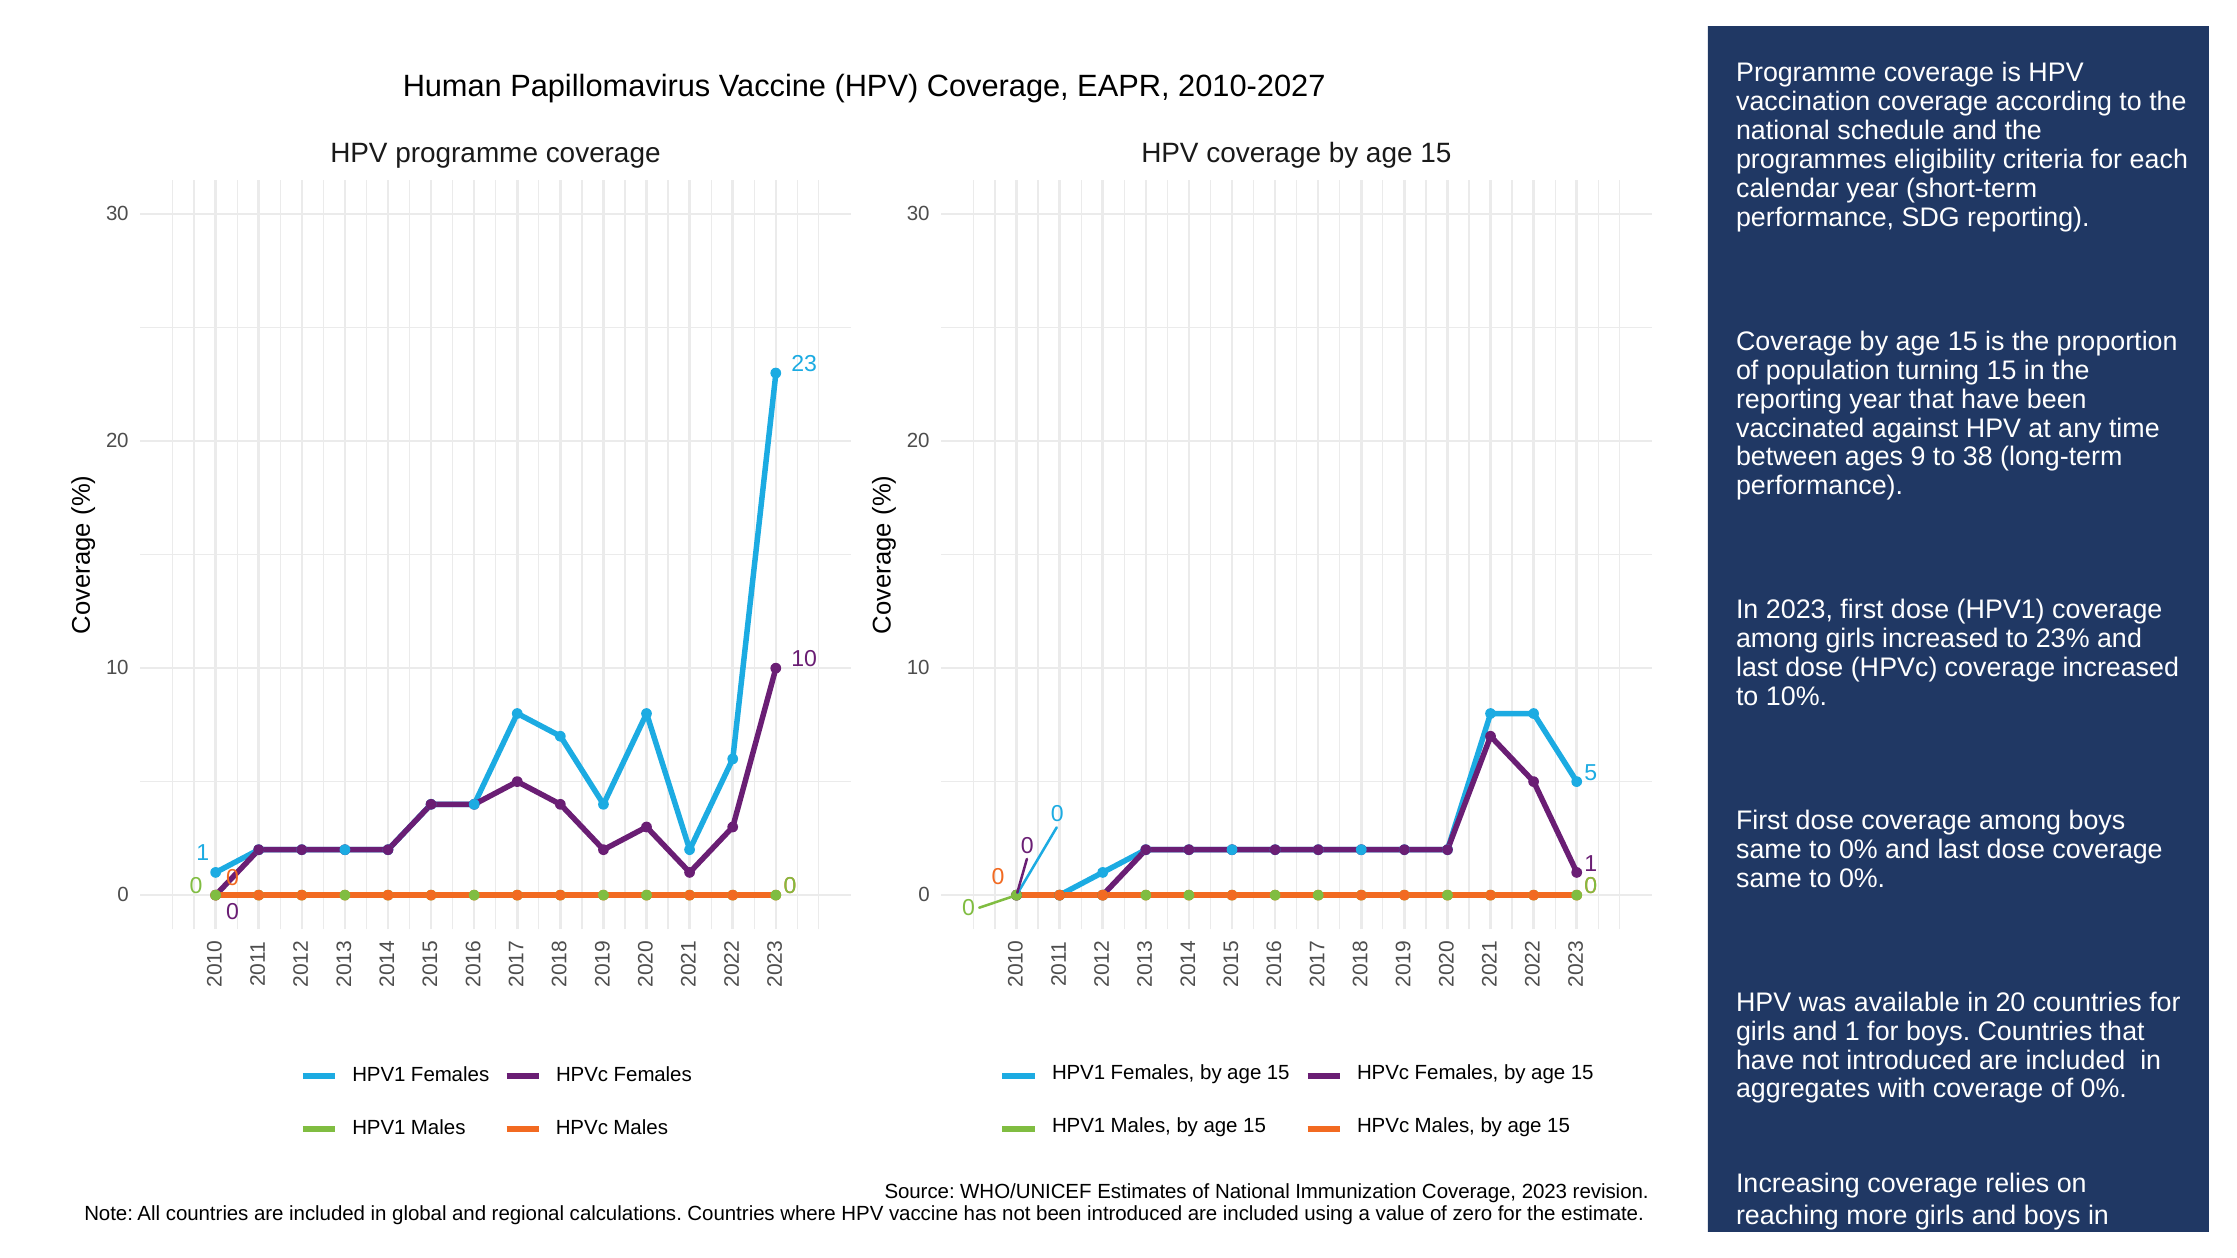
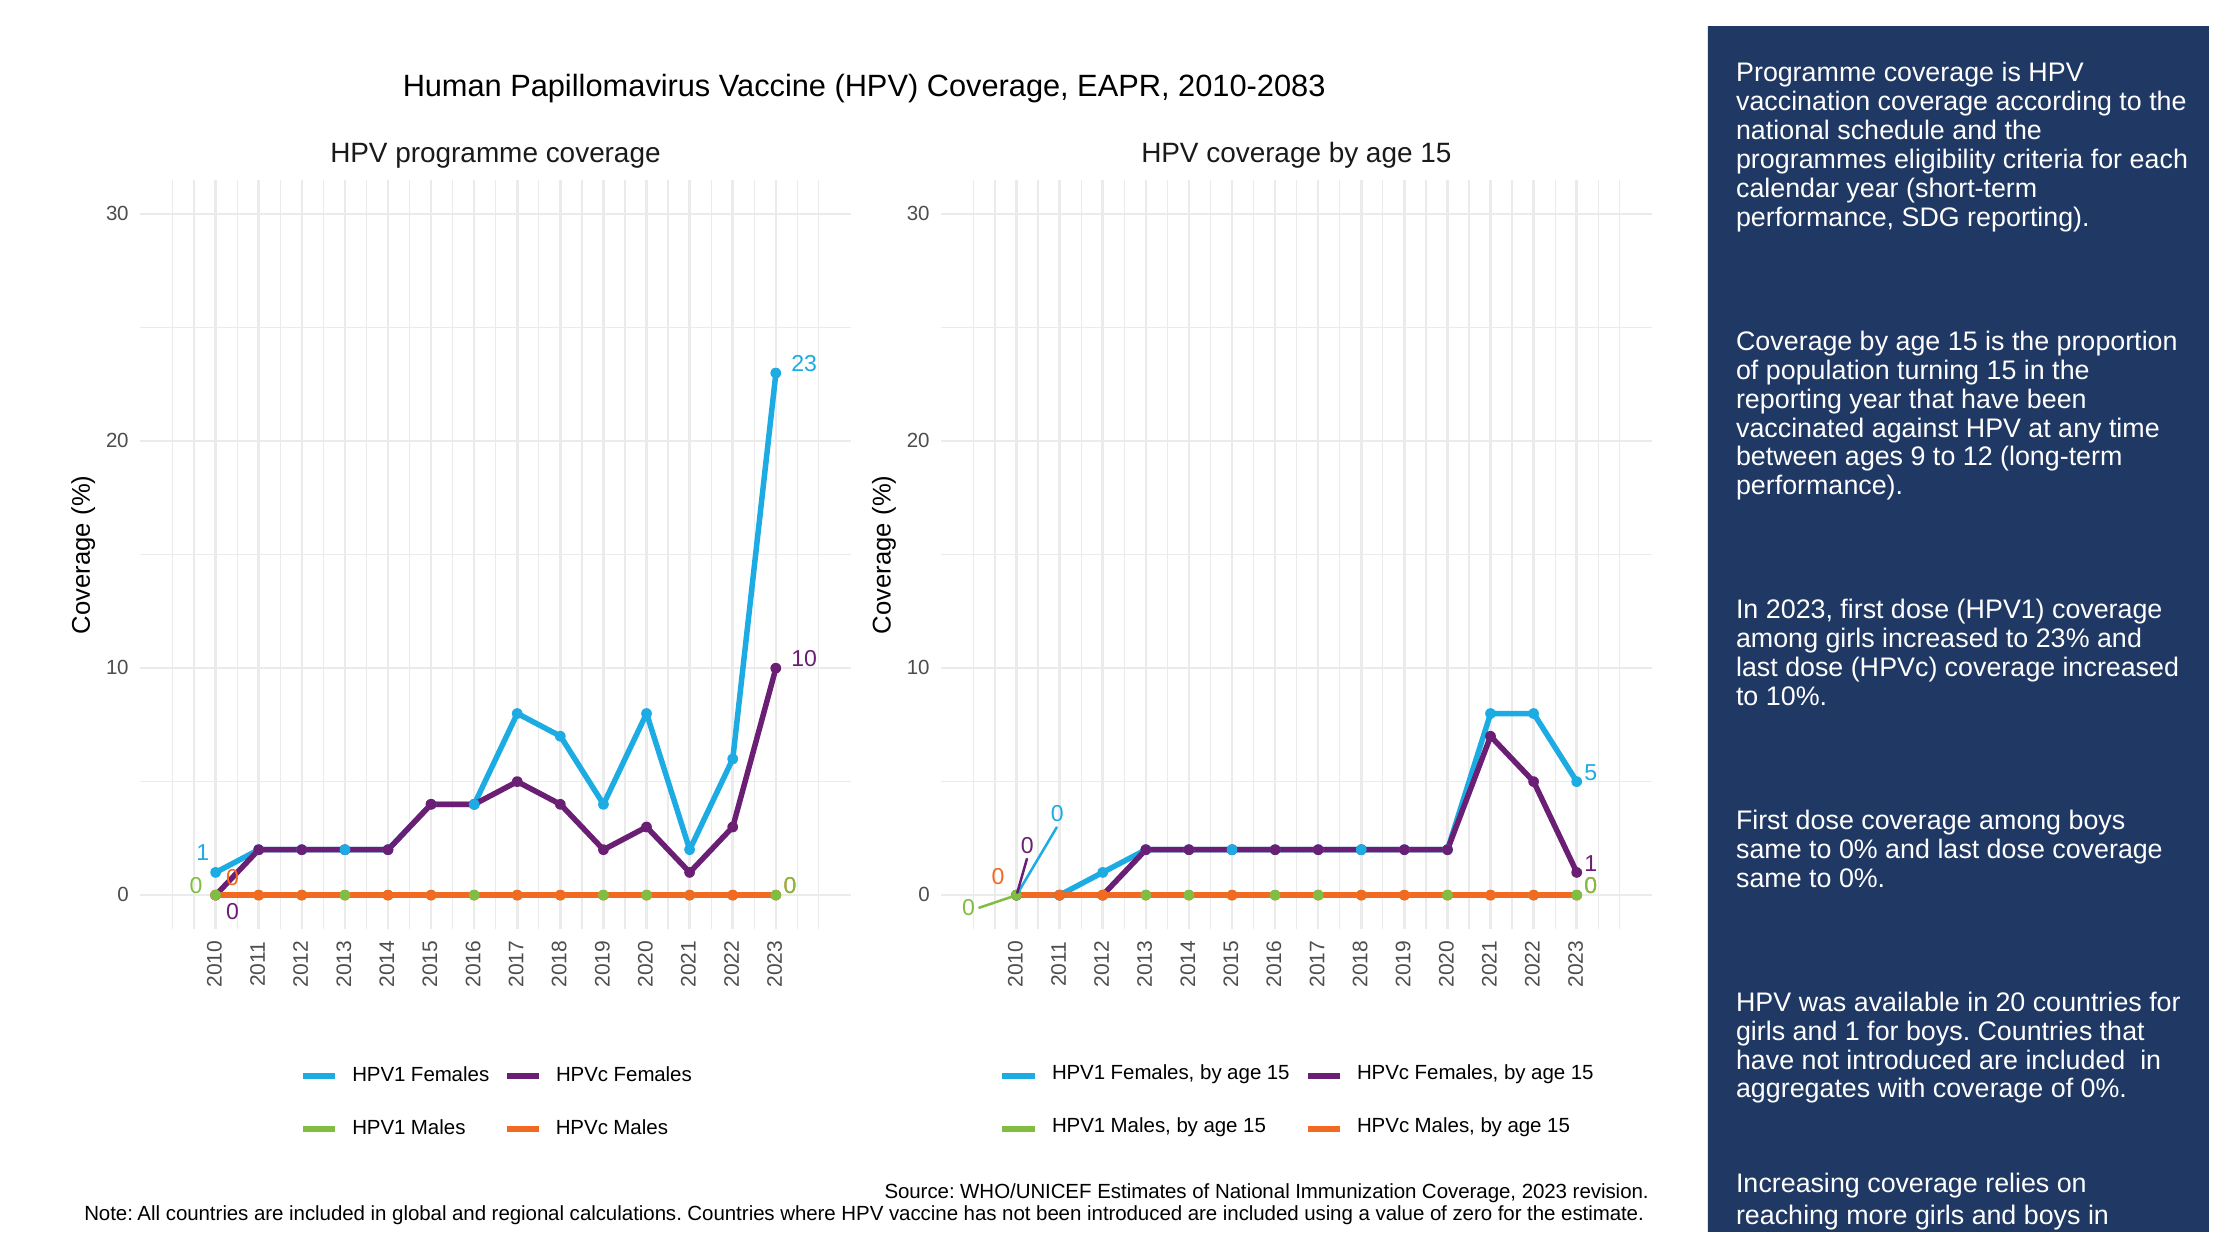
2010-2027: 2010-2027 -> 2010-2083
38: 38 -> 12
